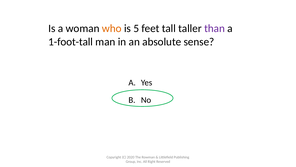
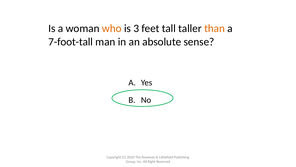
5: 5 -> 3
than colour: purple -> orange
1-foot-tall: 1-foot-tall -> 7-foot-tall
